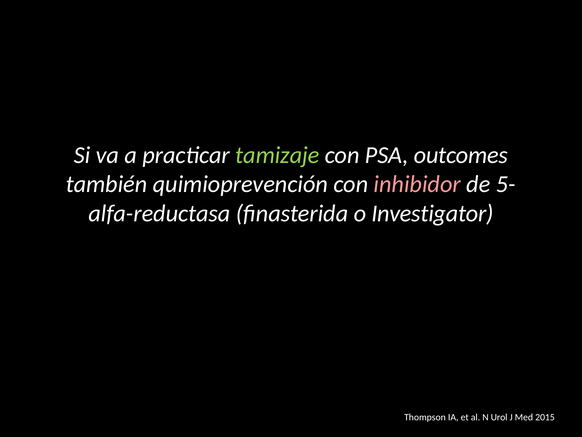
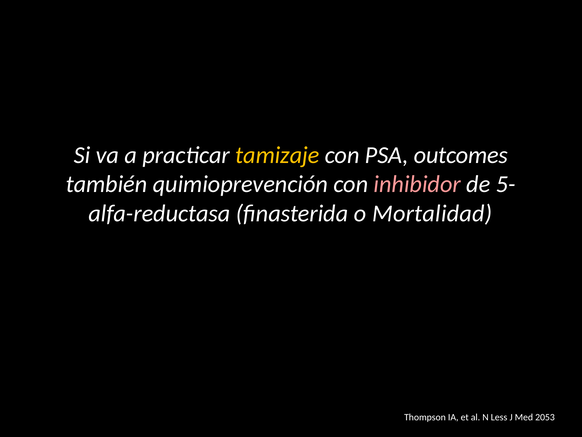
tamizaje colour: light green -> yellow
Investigator: Investigator -> Mortalidad
Urol: Urol -> Less
2015: 2015 -> 2053
